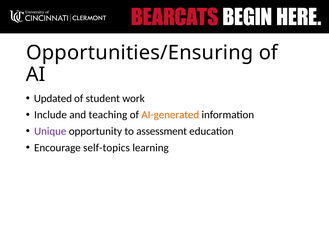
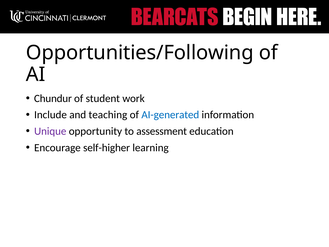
Opportunities/Ensuring: Opportunities/Ensuring -> Opportunities/Following
Updated: Updated -> Chundur
AI-generated colour: orange -> blue
self-topics: self-topics -> self-higher
